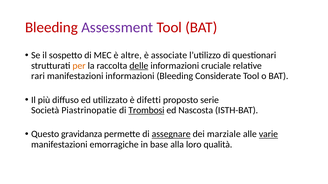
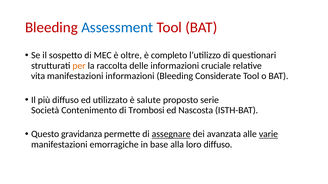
Assessment colour: purple -> blue
altre: altre -> oltre
associate: associate -> completo
delle underline: present -> none
rari: rari -> vita
difetti: difetti -> salute
Piastrinopatie: Piastrinopatie -> Contenimento
Trombosi underline: present -> none
marziale: marziale -> avanzata
loro qualità: qualità -> diffuso
